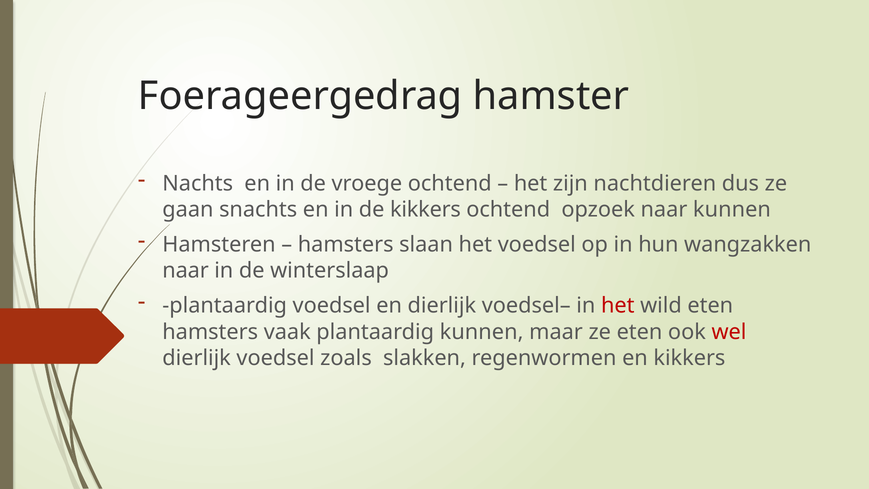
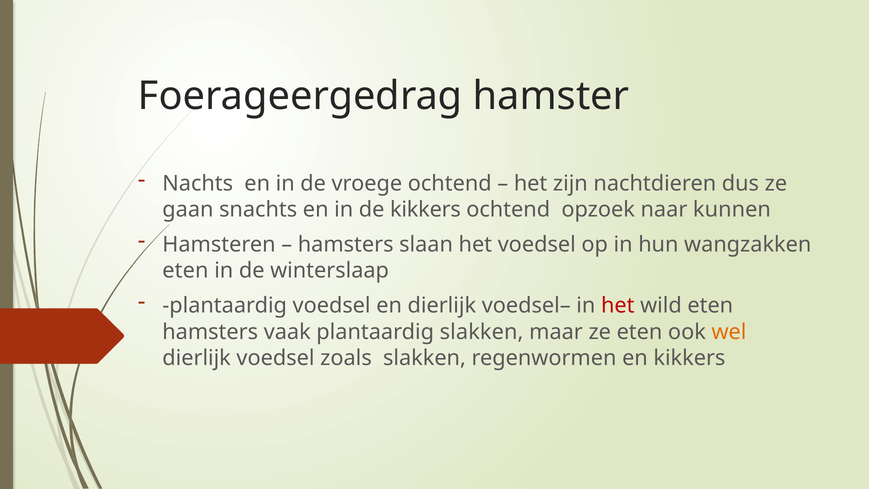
naar at (186, 271): naar -> eten
plantaardig kunnen: kunnen -> slakken
wel colour: red -> orange
